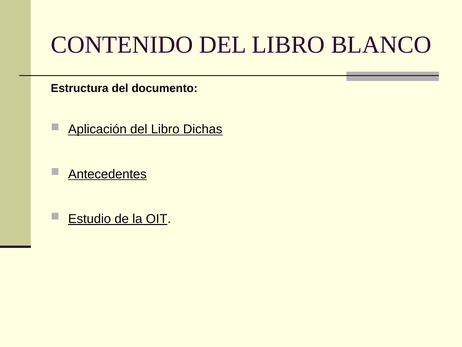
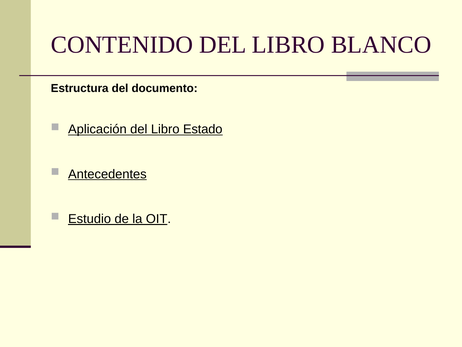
Dichas: Dichas -> Estado
